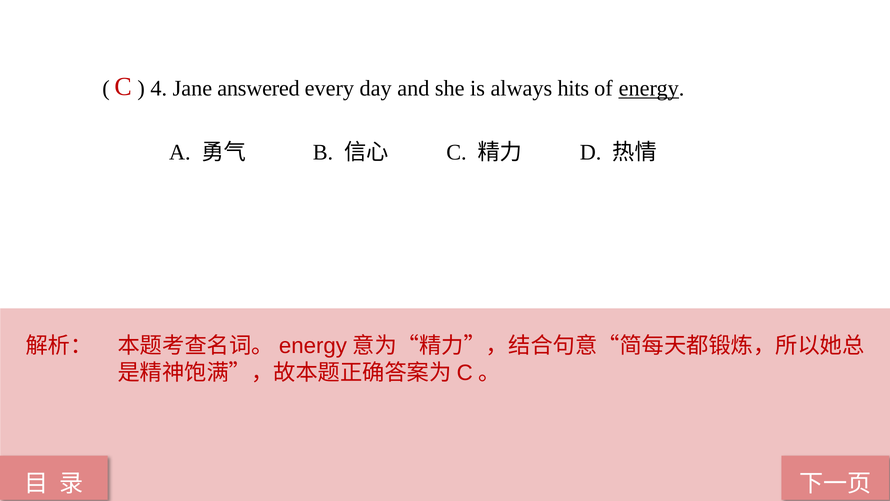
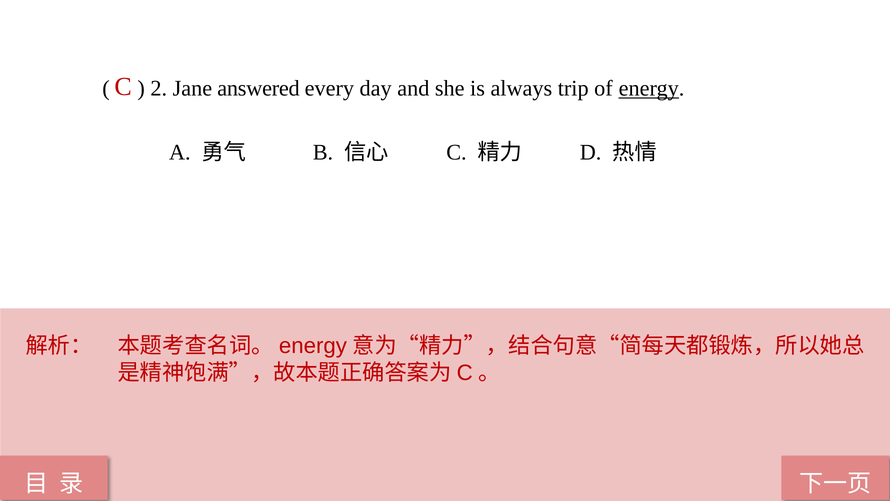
4: 4 -> 2
hits: hits -> trip
